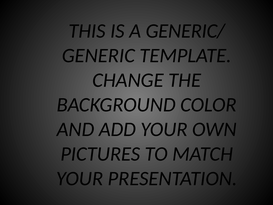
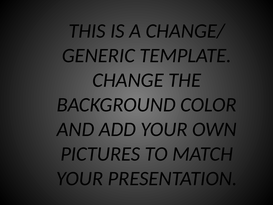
GENERIC/: GENERIC/ -> CHANGE/
